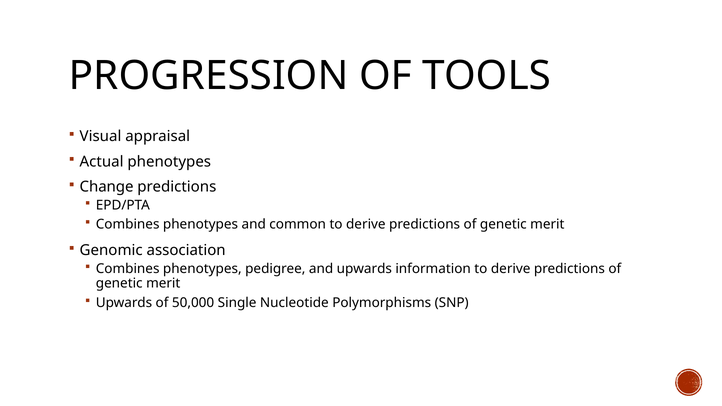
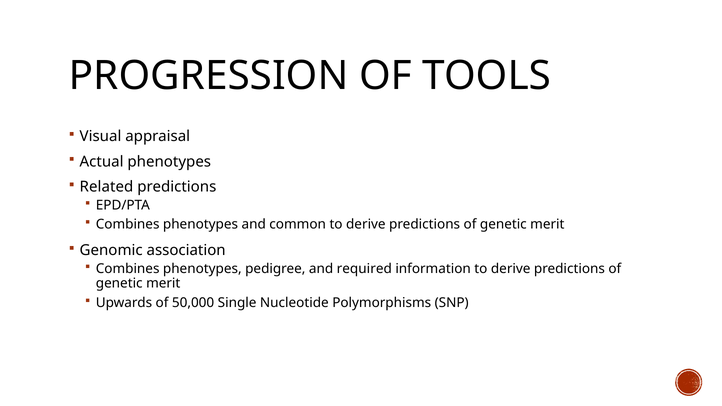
Change: Change -> Related
and upwards: upwards -> required
